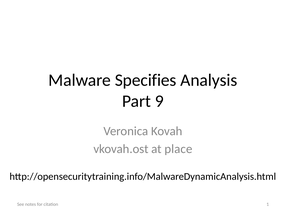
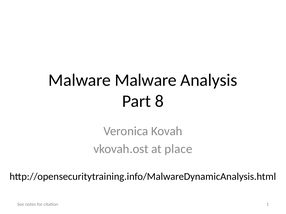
Malware Specifies: Specifies -> Malware
9: 9 -> 8
